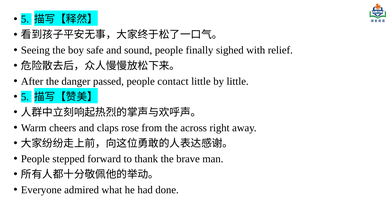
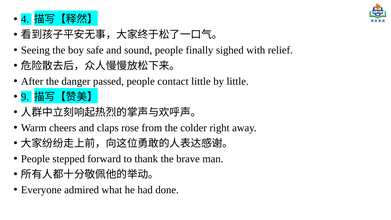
5 at (25, 19): 5 -> 4
5 at (25, 97): 5 -> 9
across: across -> colder
